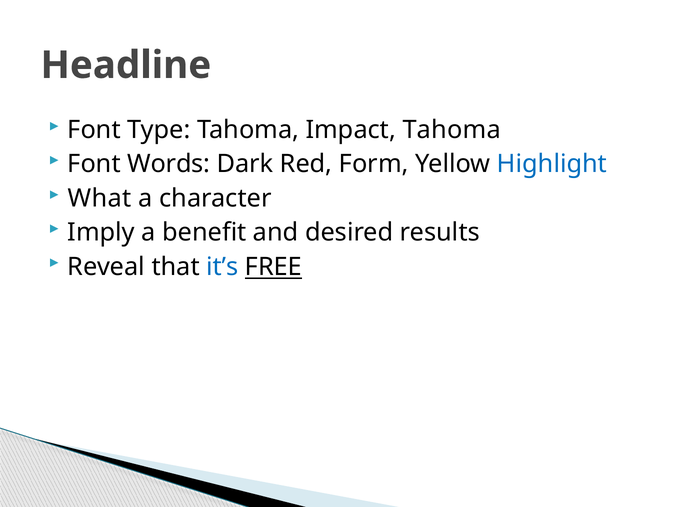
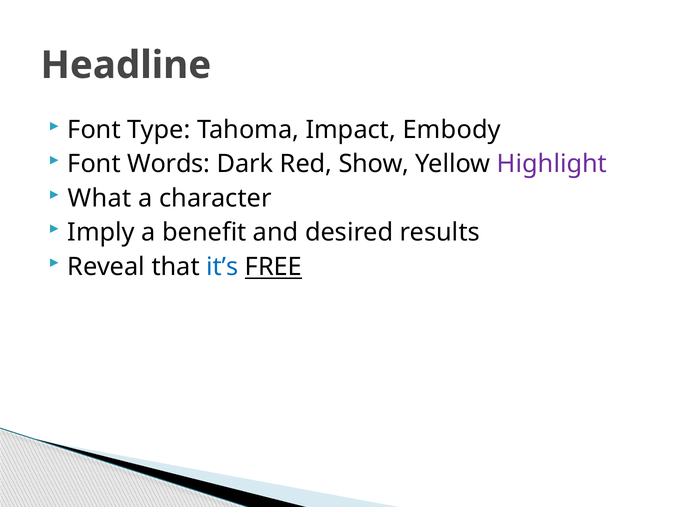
Impact Tahoma: Tahoma -> Embody
Form: Form -> Show
Highlight colour: blue -> purple
